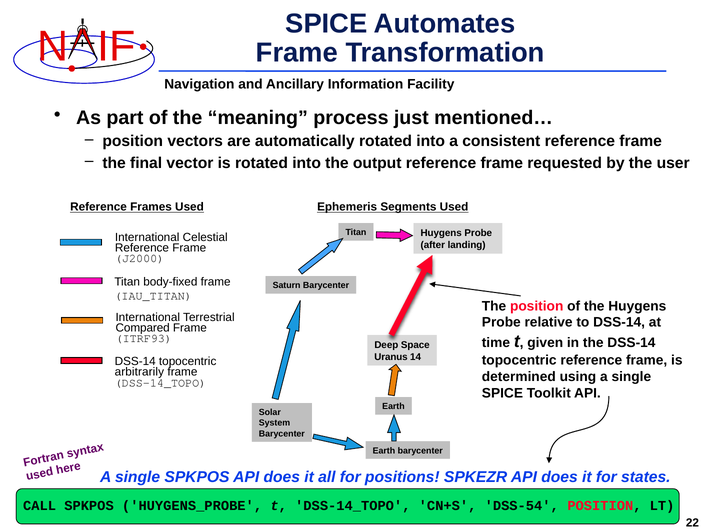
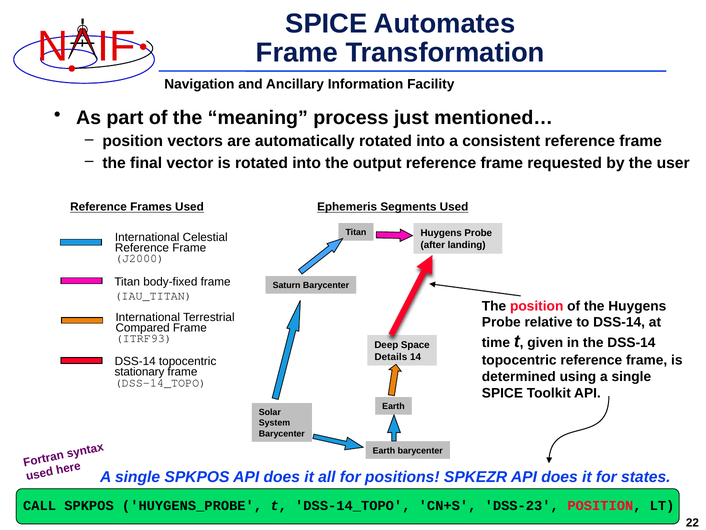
Uranus: Uranus -> Details
arbitrarily: arbitrarily -> stationary
DSS-54: DSS-54 -> DSS-23
